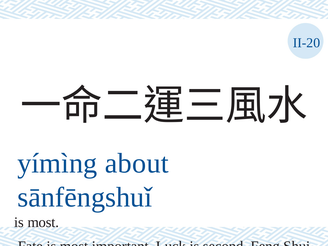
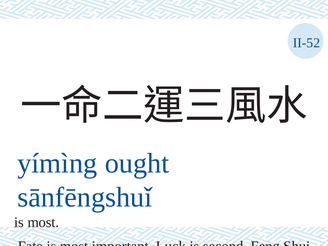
II-20: II-20 -> II-52
about: about -> ought
